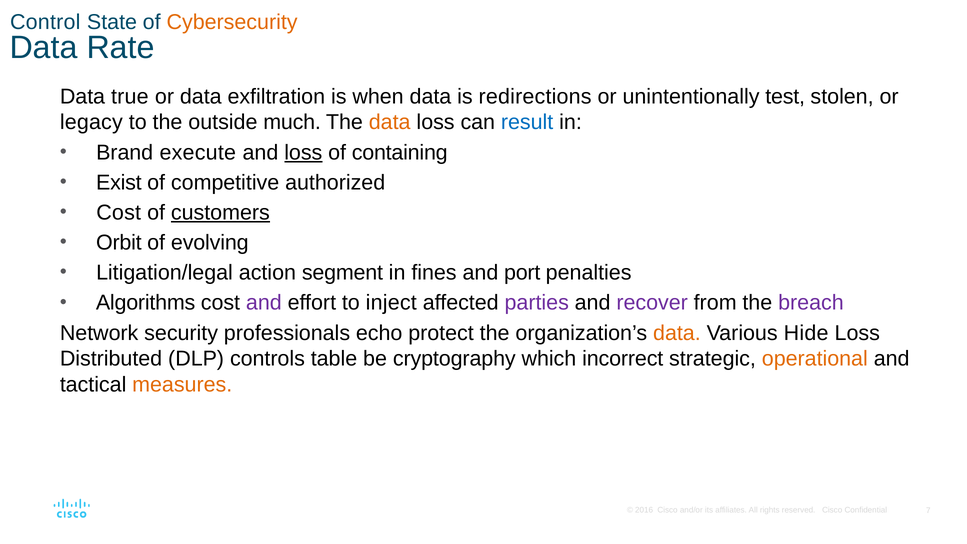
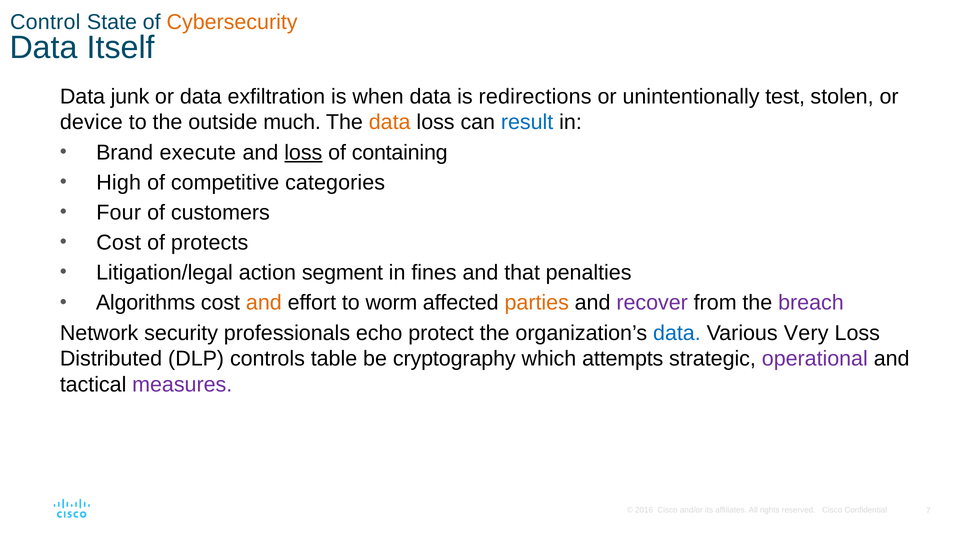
Rate: Rate -> Itself
true: true -> junk
legacy: legacy -> device
Exist: Exist -> High
authorized: authorized -> categories
Cost at (119, 213): Cost -> Four
customers underline: present -> none
Orbit at (119, 243): Orbit -> Cost
evolving: evolving -> protects
port: port -> that
and at (264, 303) colour: purple -> orange
inject: inject -> worm
parties colour: purple -> orange
data at (677, 333) colour: orange -> blue
Hide: Hide -> Very
incorrect: incorrect -> attempts
operational colour: orange -> purple
measures colour: orange -> purple
